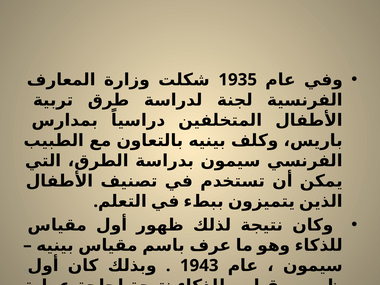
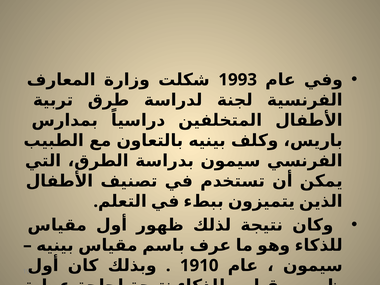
1935: 1935 -> 1993
1943: 1943 -> 1910
